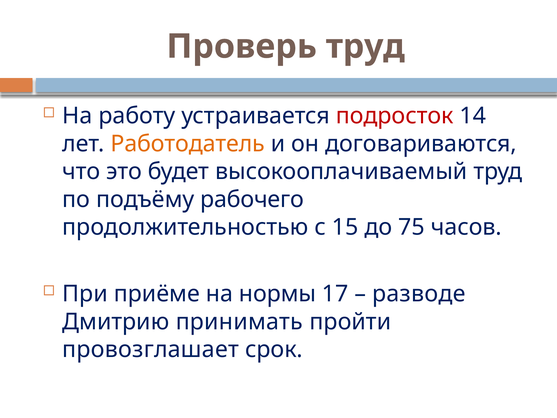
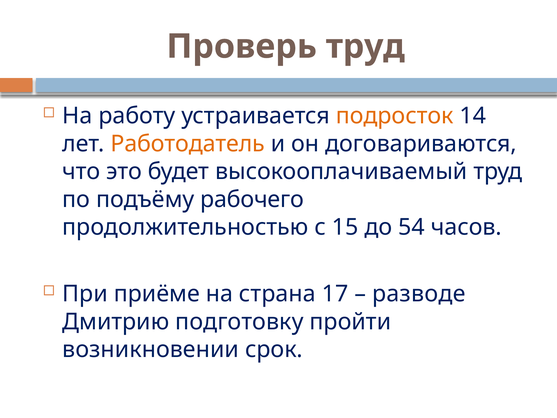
подросток colour: red -> orange
75: 75 -> 54
нормы: нормы -> страна
принимать: принимать -> подготовку
провозглашает: провозглашает -> возникновении
